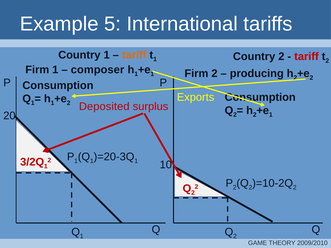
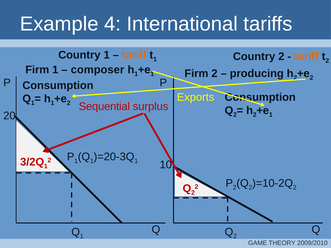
5: 5 -> 4
tariff at (306, 56) colour: red -> orange
Deposited: Deposited -> Sequential
